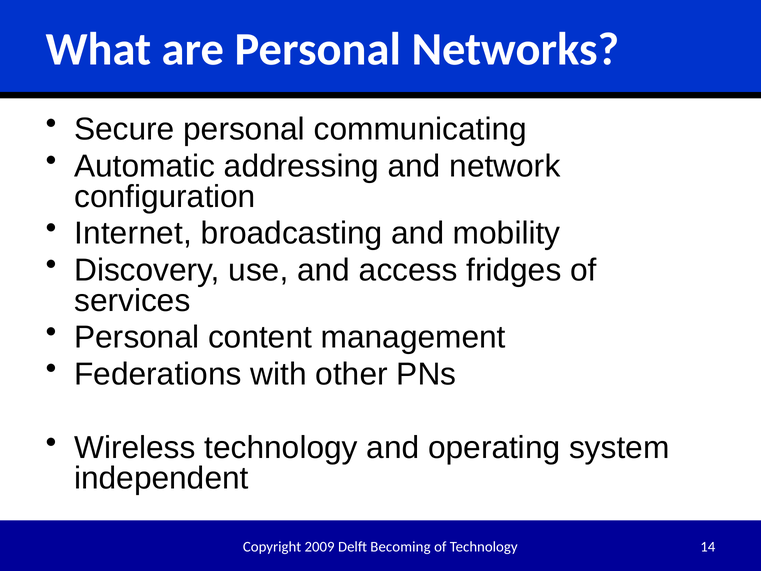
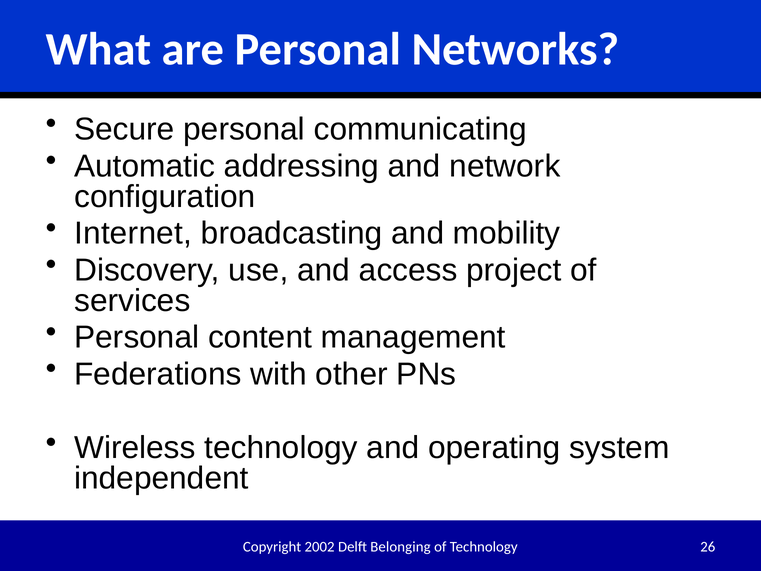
fridges: fridges -> project
2009: 2009 -> 2002
Becoming: Becoming -> Belonging
14: 14 -> 26
